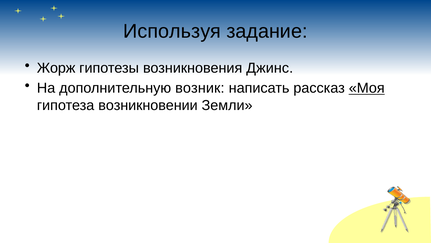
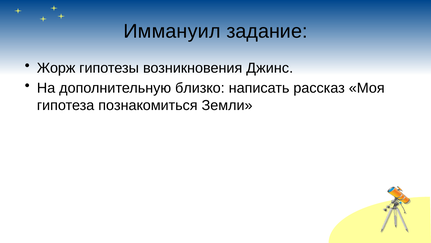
Используя: Используя -> Иммануил
возник: возник -> близко
Моя underline: present -> none
возникновении: возникновении -> познакомиться
